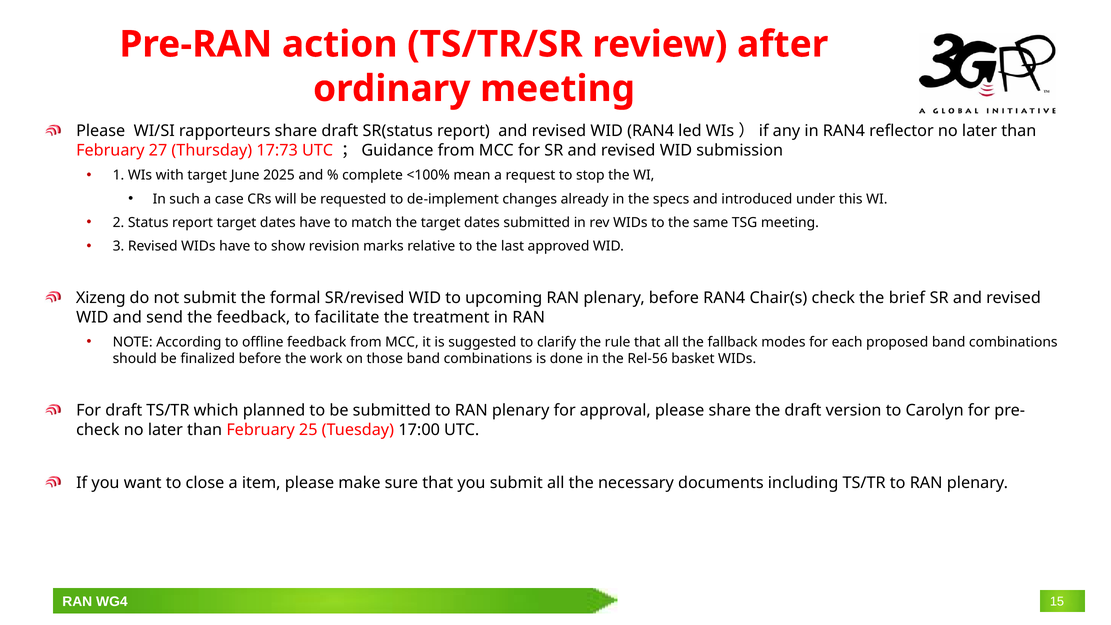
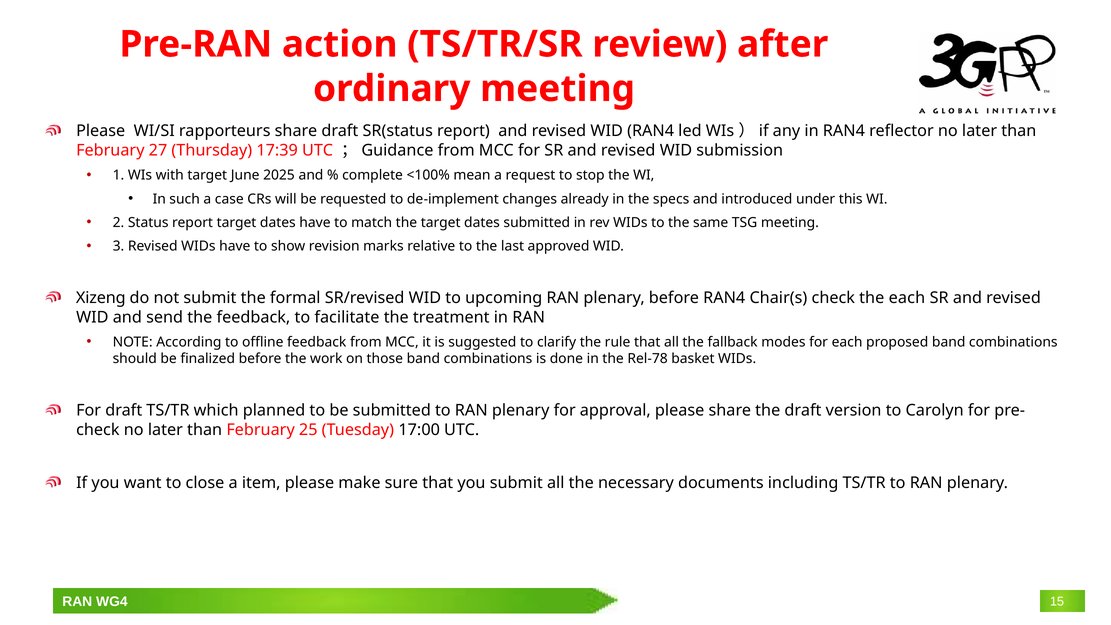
17:73: 17:73 -> 17:39
the brief: brief -> each
Rel-56: Rel-56 -> Rel-78
